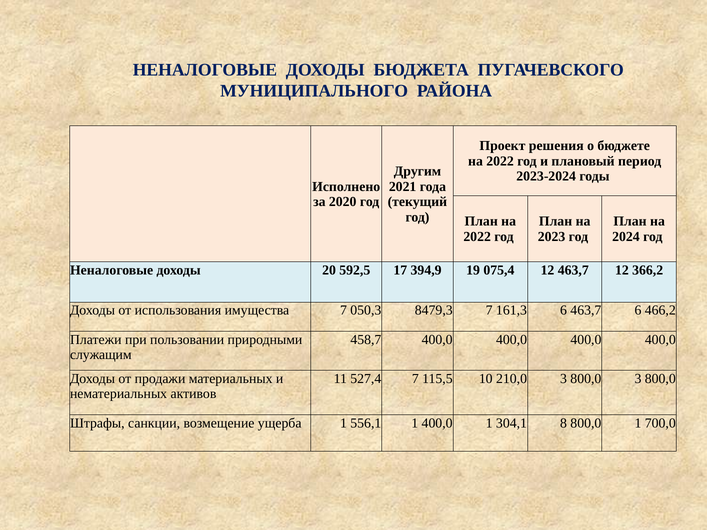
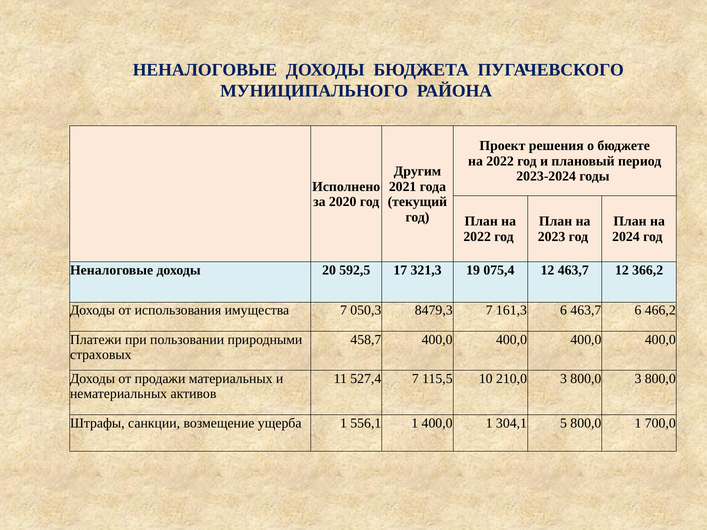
394,9: 394,9 -> 321,3
служащим: служащим -> страховых
8: 8 -> 5
